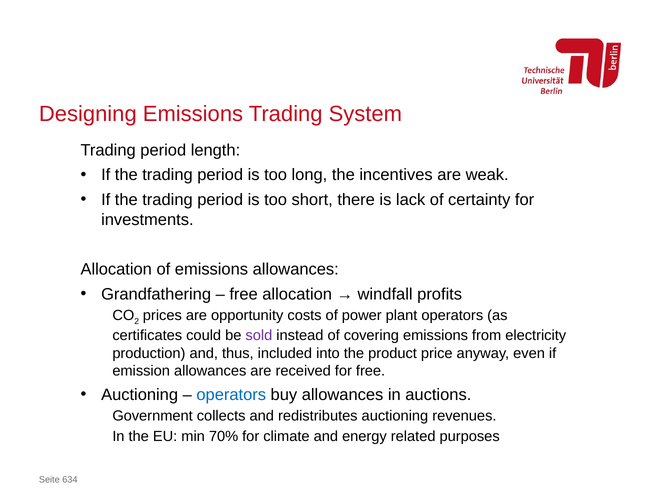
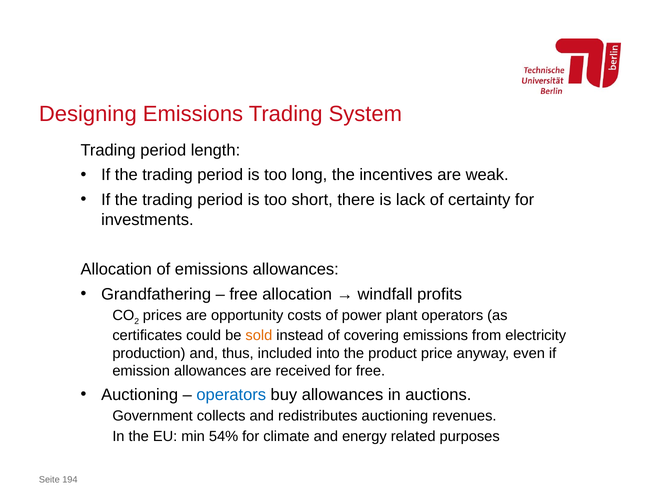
sold colour: purple -> orange
70%: 70% -> 54%
634: 634 -> 194
